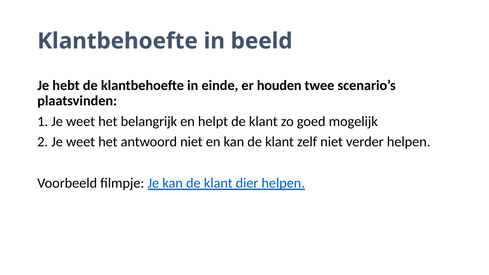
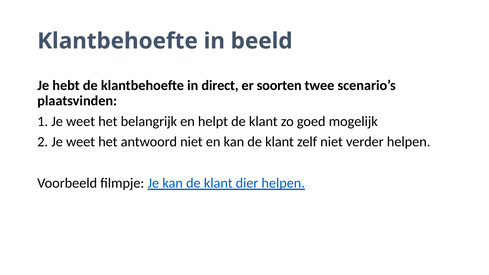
einde: einde -> direct
houden: houden -> soorten
